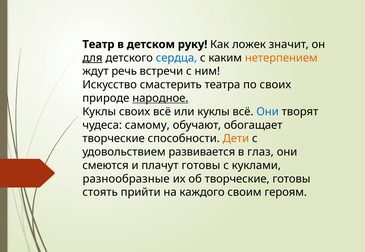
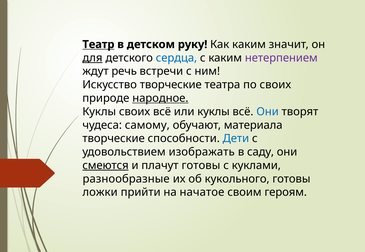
Театр underline: none -> present
Как ложек: ложек -> каким
нетерпением colour: orange -> purple
Искусство смастерить: смастерить -> творческие
обогащает: обогащает -> материала
Дети colour: orange -> blue
развивается: развивается -> изображать
глаз: глаз -> саду
смеются underline: none -> present
об творческие: творческие -> кукольного
стоять: стоять -> ложки
каждого: каждого -> начатое
